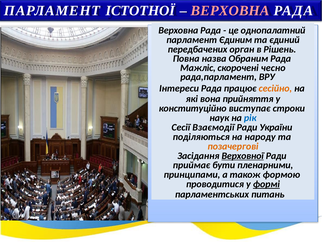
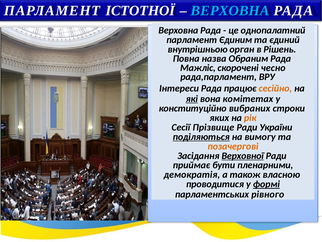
ВЕРХОВНА at (230, 11) colour: pink -> light blue
передбачених: передбачених -> внутрішньою
які underline: none -> present
прийняття: прийняття -> комітетах
виступає: виступає -> вибраних
наук: наук -> яких
рік colour: blue -> orange
Взаємодії: Взаємодії -> Прізвище
поділяються underline: none -> present
народу: народу -> вимогу
принципами: принципами -> демократія
формою: формою -> власною
питань: питань -> рівного
